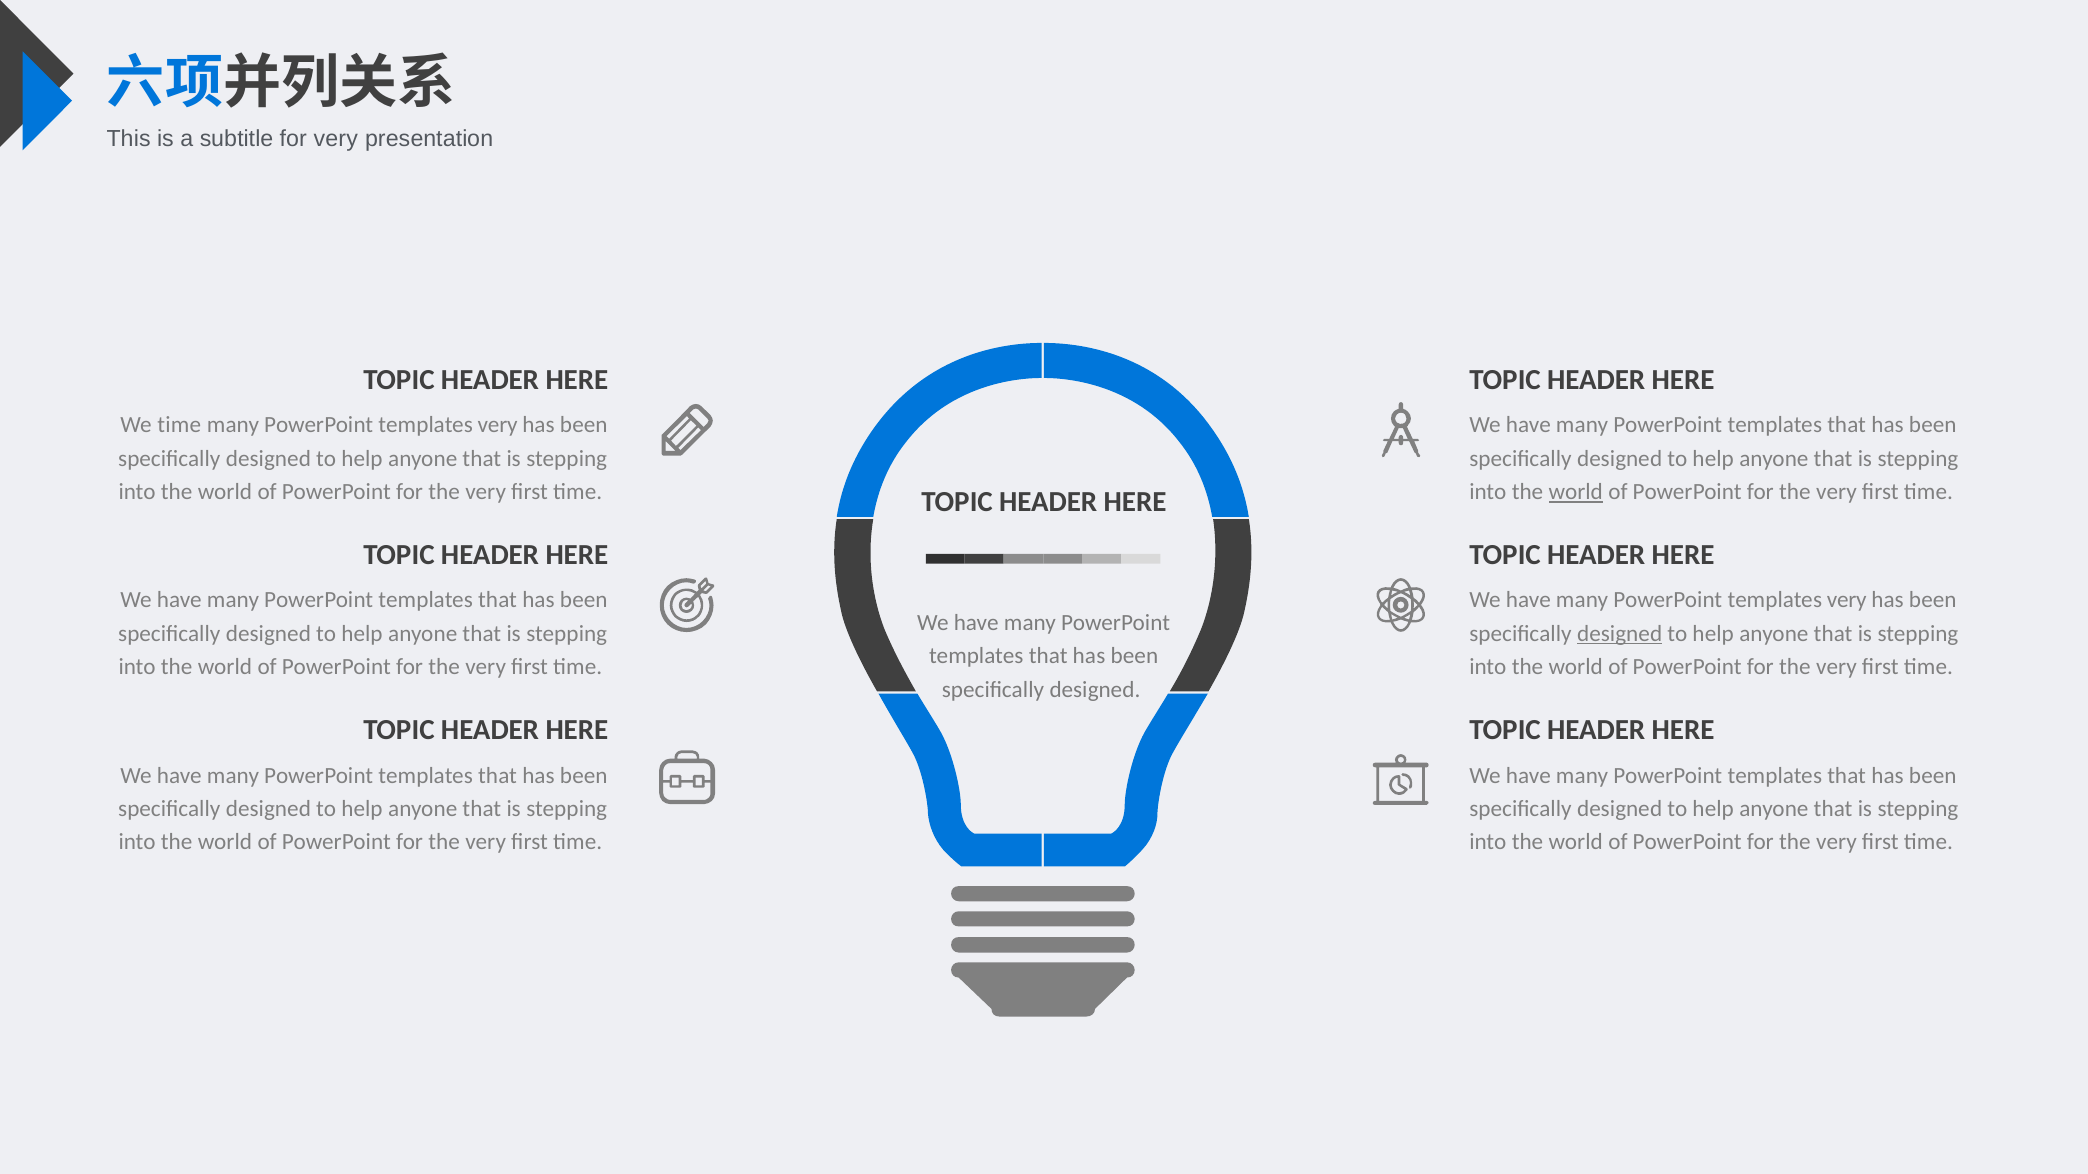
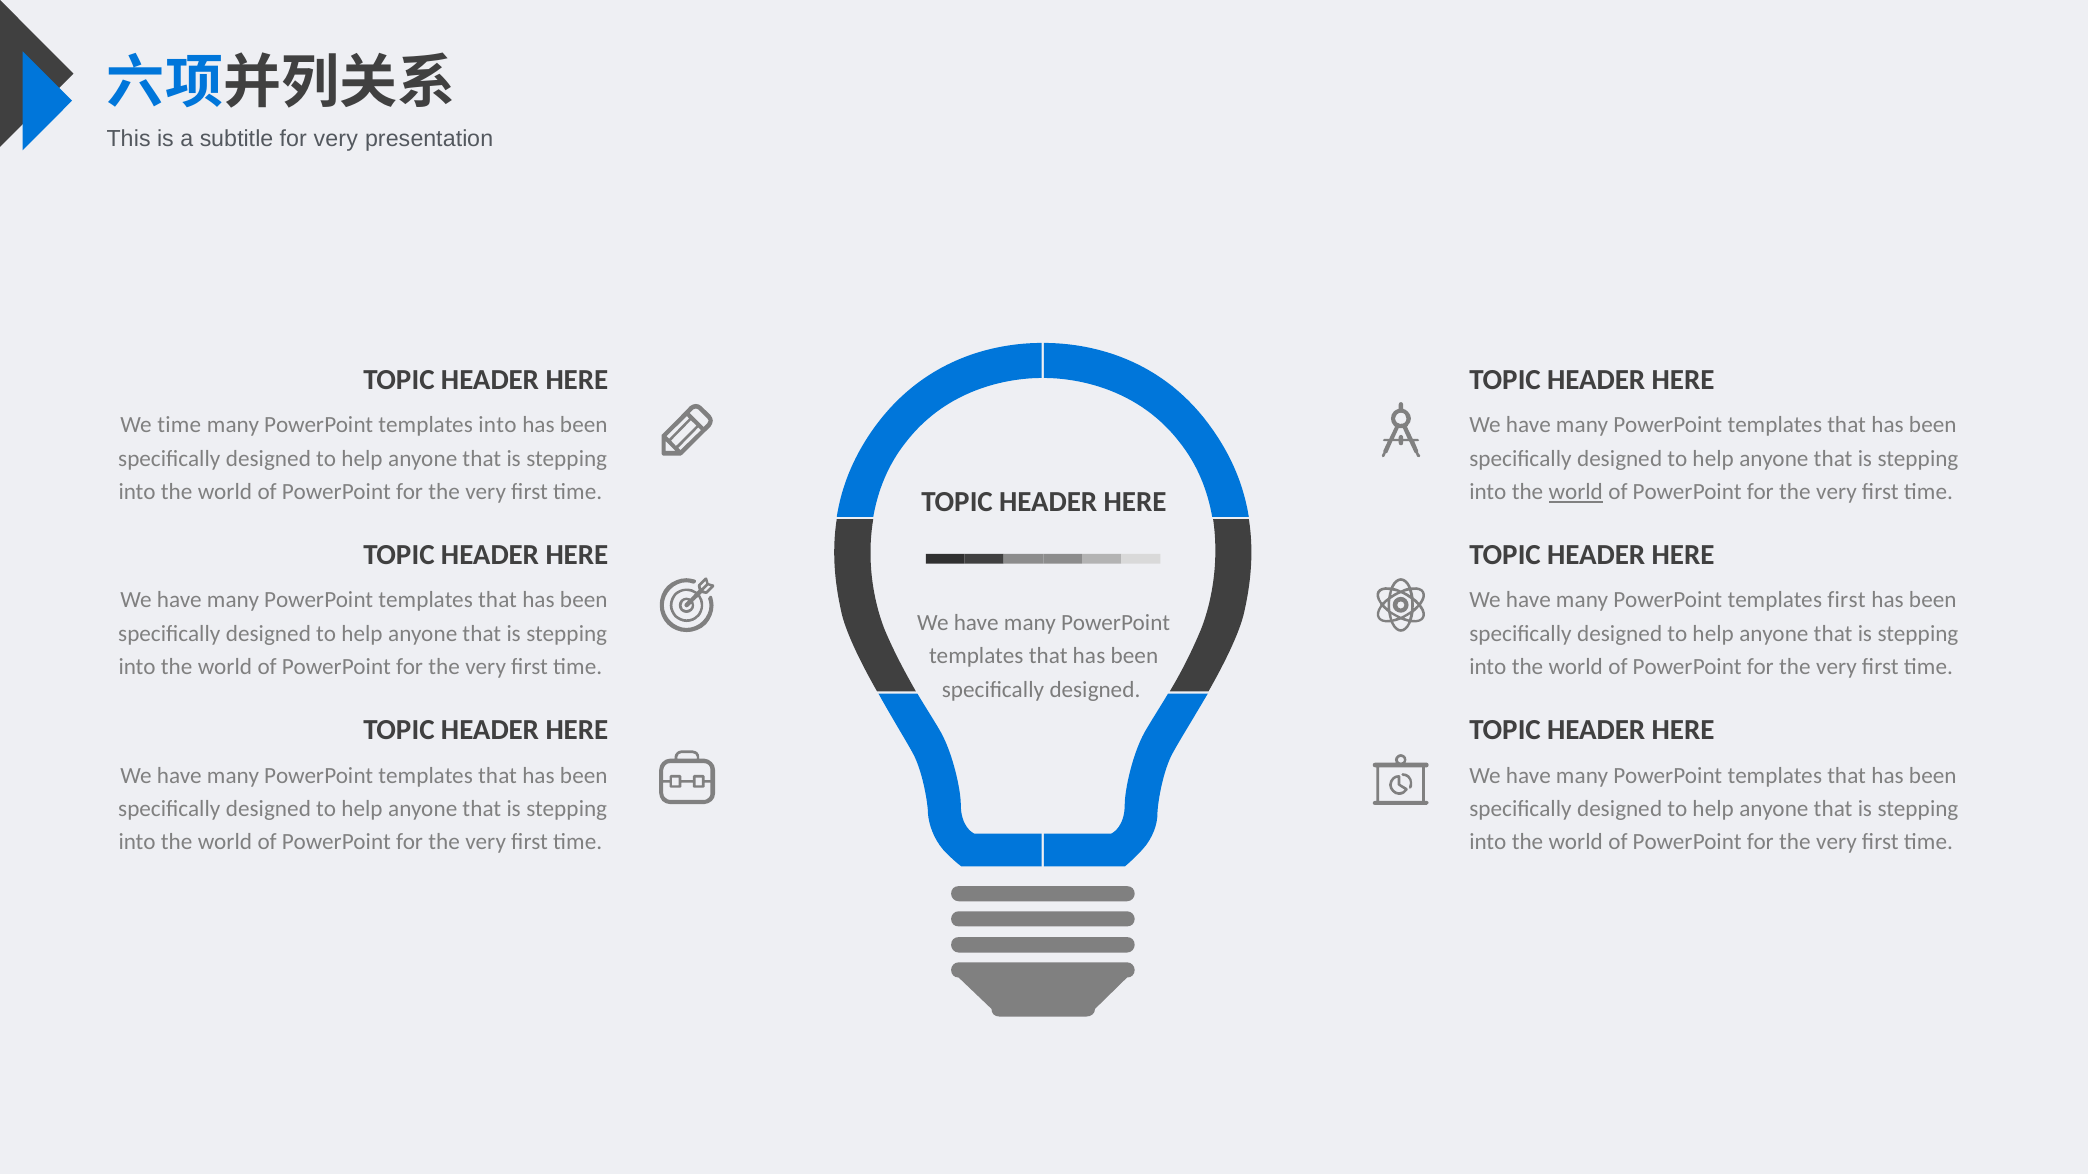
very at (498, 425): very -> into
very at (1847, 600): very -> first
designed at (1620, 633) underline: present -> none
